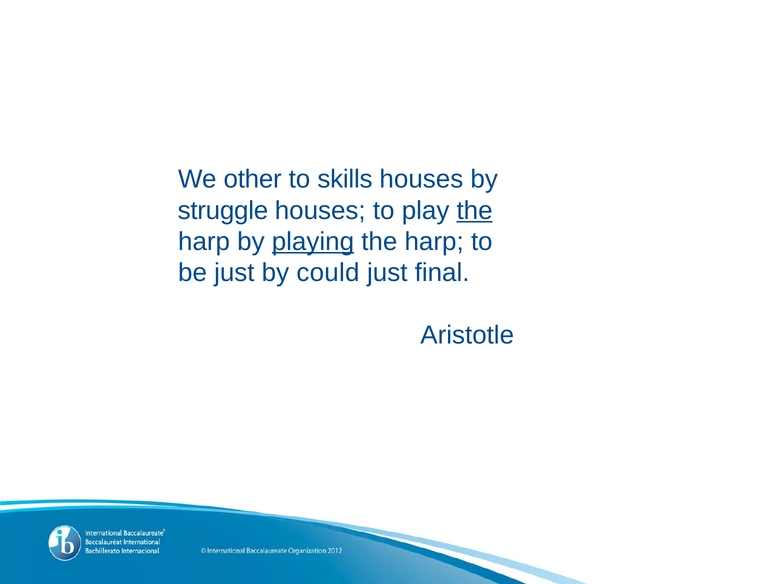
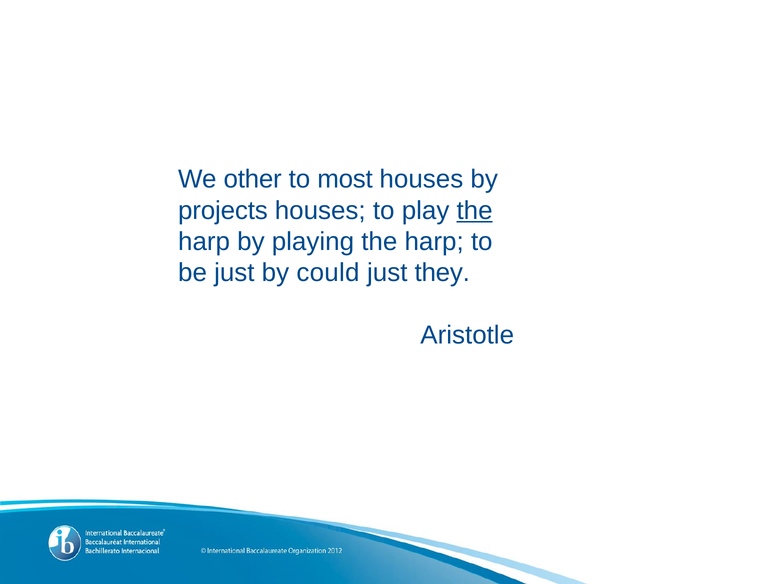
skills: skills -> most
struggle: struggle -> projects
playing underline: present -> none
final: final -> they
